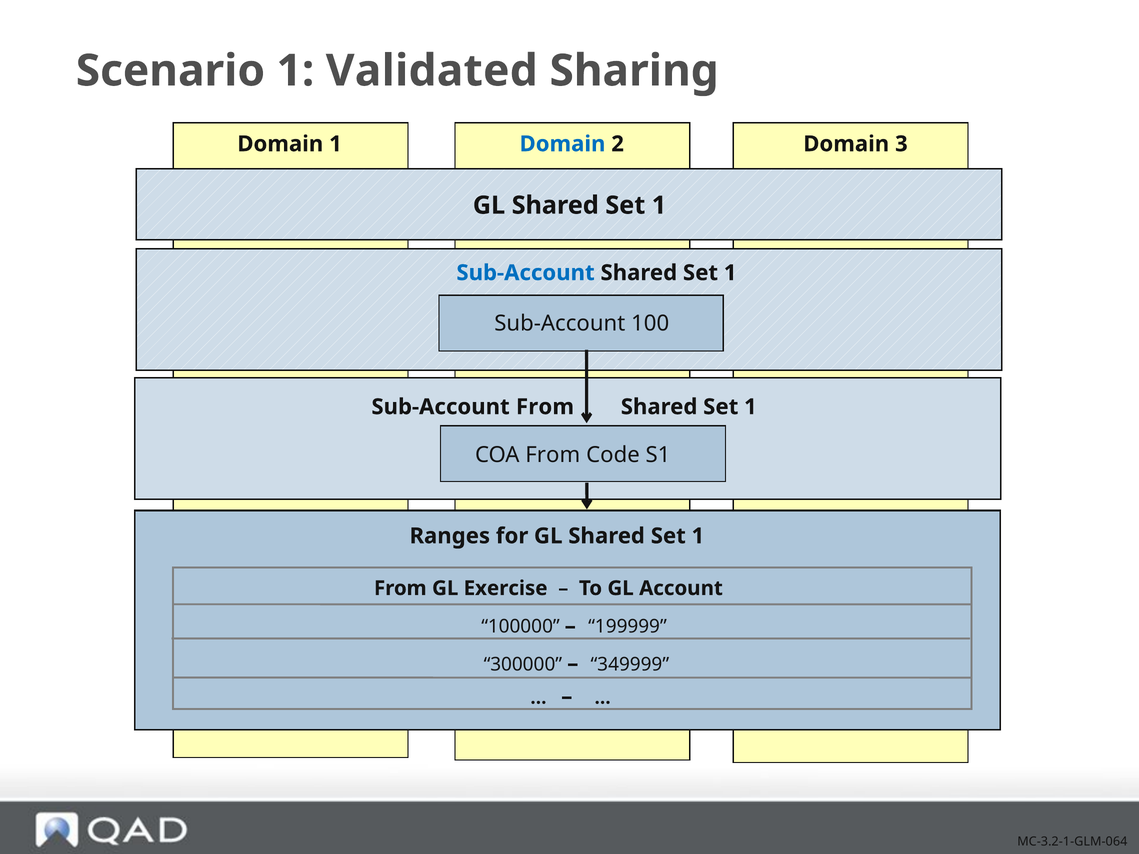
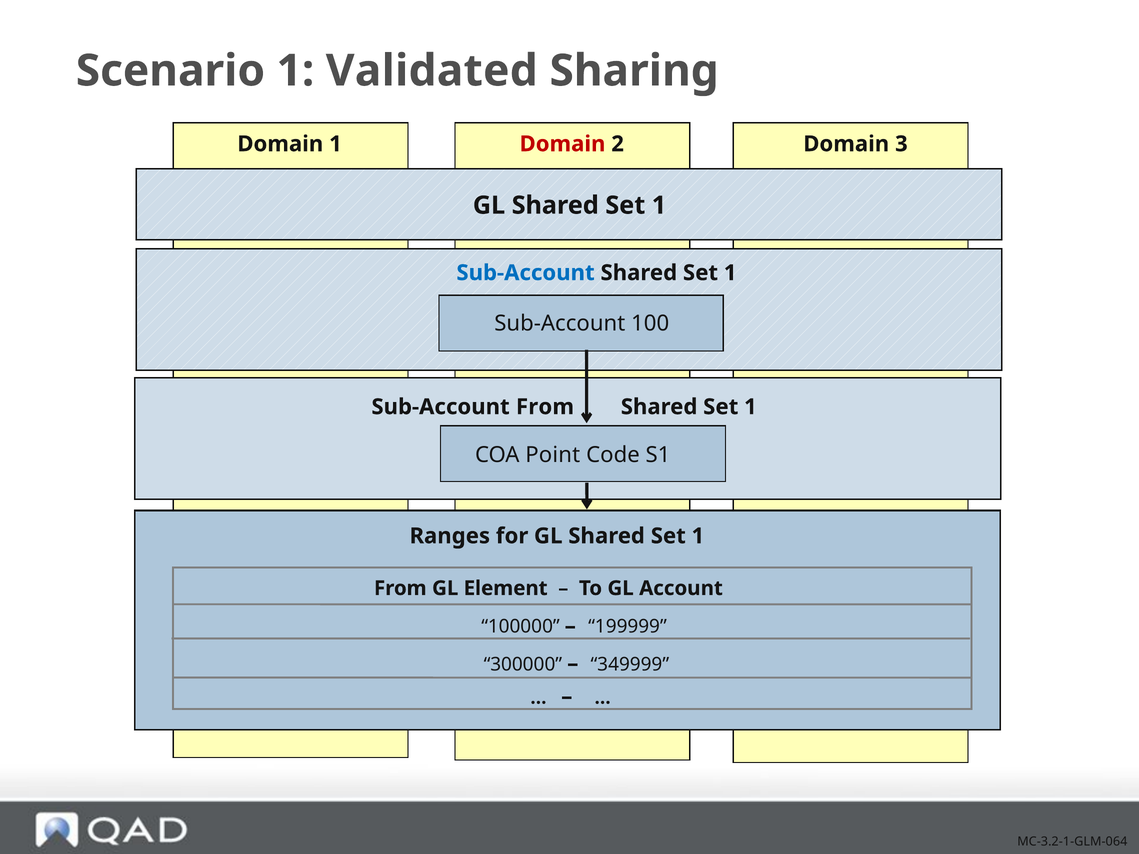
Domain at (562, 144) colour: blue -> red
COA From: From -> Point
Exercise: Exercise -> Element
